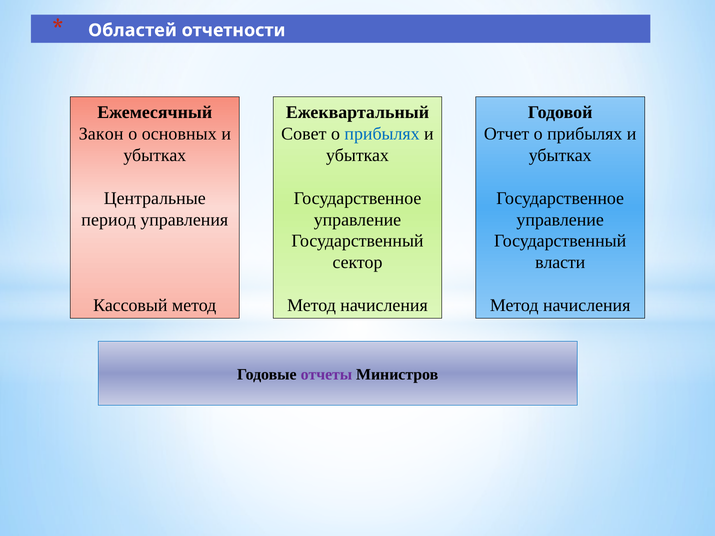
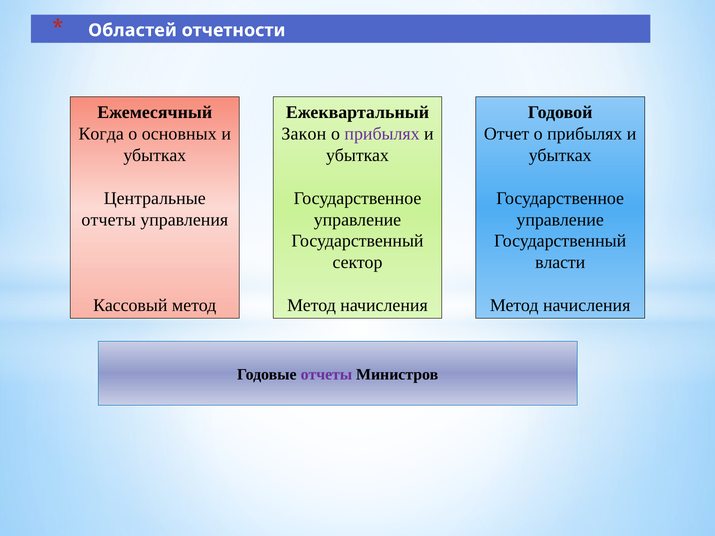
Закон: Закон -> Когда
Совет: Совет -> Закон
прибылях at (382, 134) colour: blue -> purple
период at (109, 220): период -> отчеты
